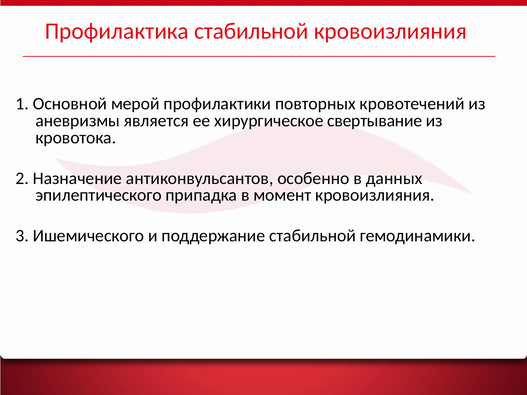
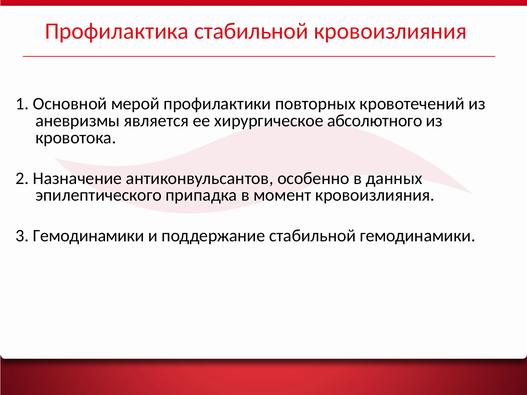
свертывание: свертывание -> абсолютного
3 Ишемического: Ишемического -> Гемодинамики
